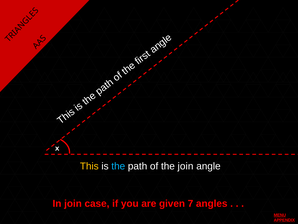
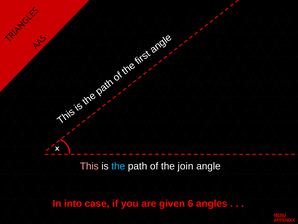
This colour: yellow -> pink
In join: join -> into
7: 7 -> 6
